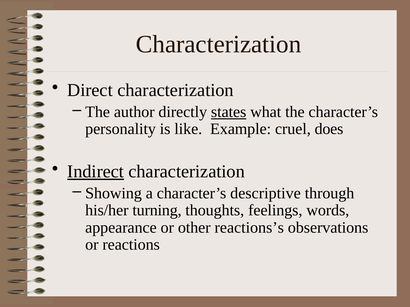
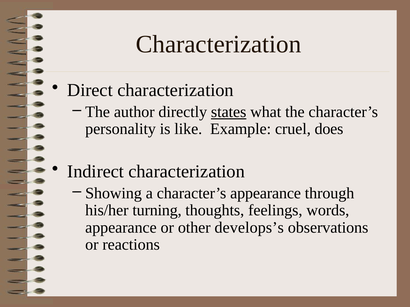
Indirect underline: present -> none
character’s descriptive: descriptive -> appearance
reactions’s: reactions’s -> develops’s
